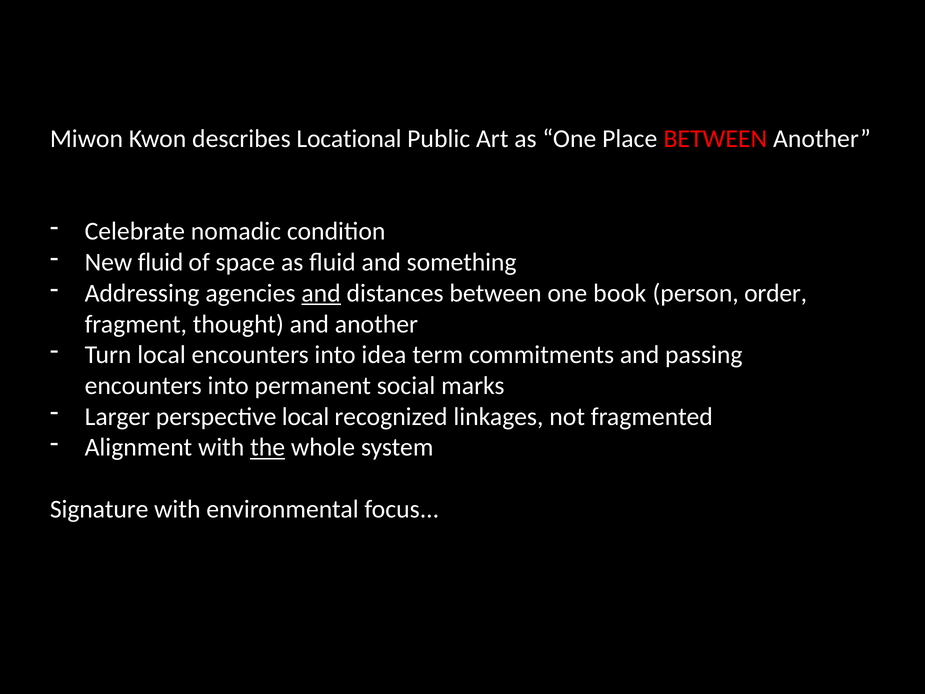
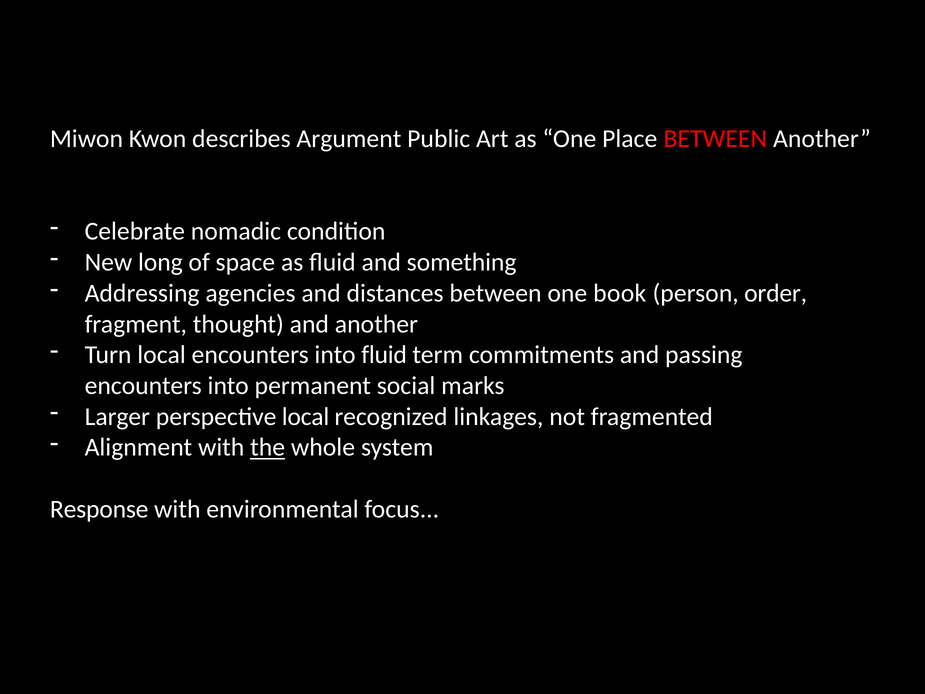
Locational: Locational -> Argument
New fluid: fluid -> long
and at (321, 293) underline: present -> none
into idea: idea -> fluid
Signature: Signature -> Response
